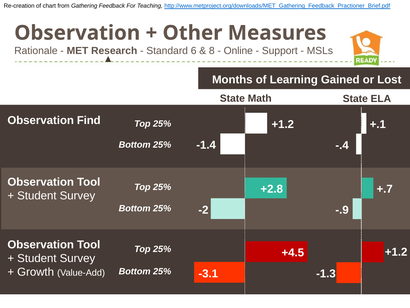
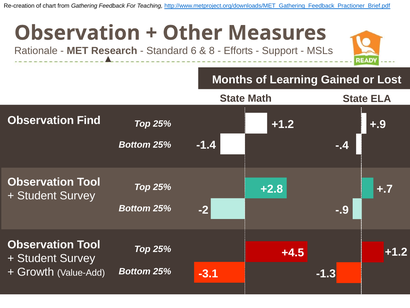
Online: Online -> Efforts
+.1: +.1 -> +.9
